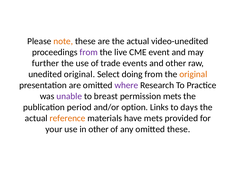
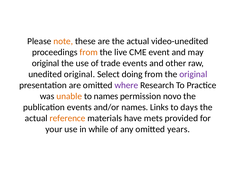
from at (89, 52) colour: purple -> orange
further at (45, 64): further -> original
original at (193, 75) colour: orange -> purple
unable colour: purple -> orange
to breast: breast -> names
permission mets: mets -> novo
publication period: period -> events
and/or option: option -> names
in other: other -> while
omitted these: these -> years
